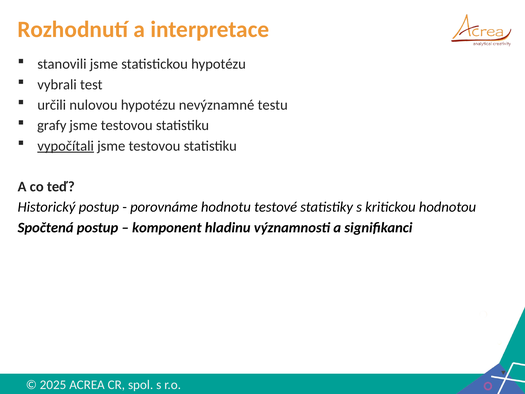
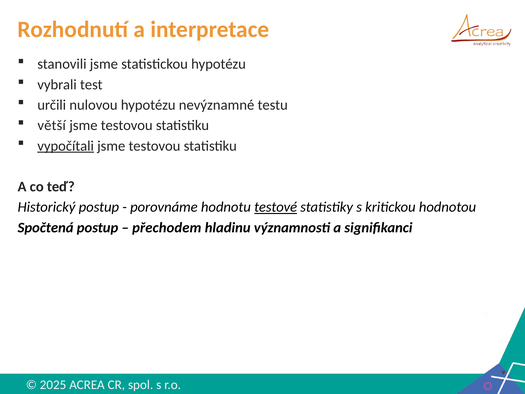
grafy: grafy -> větší
testové underline: none -> present
komponent: komponent -> přechodem
